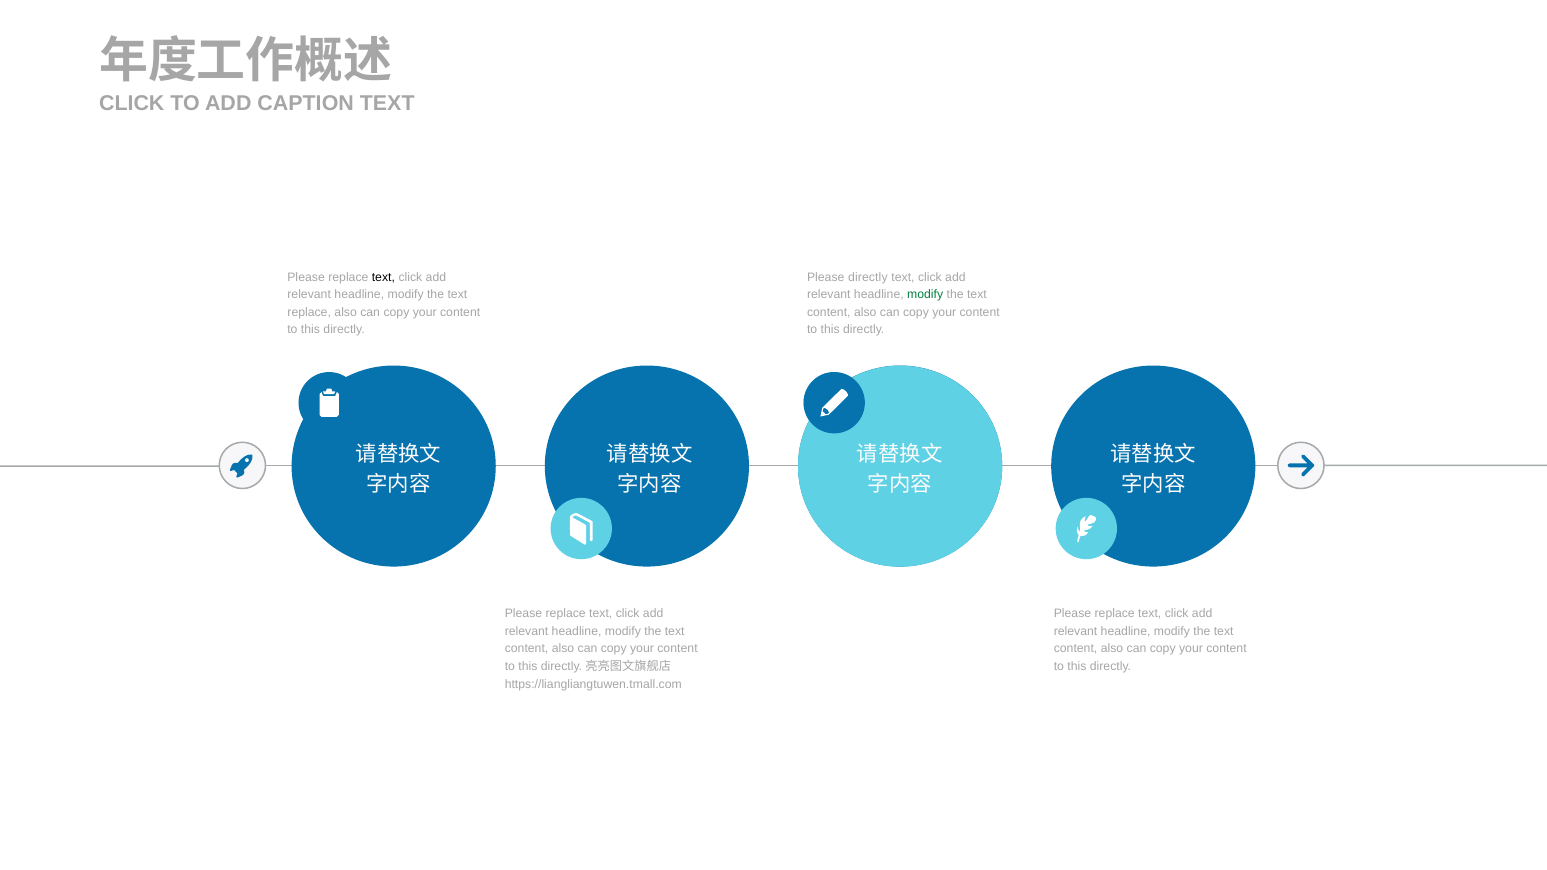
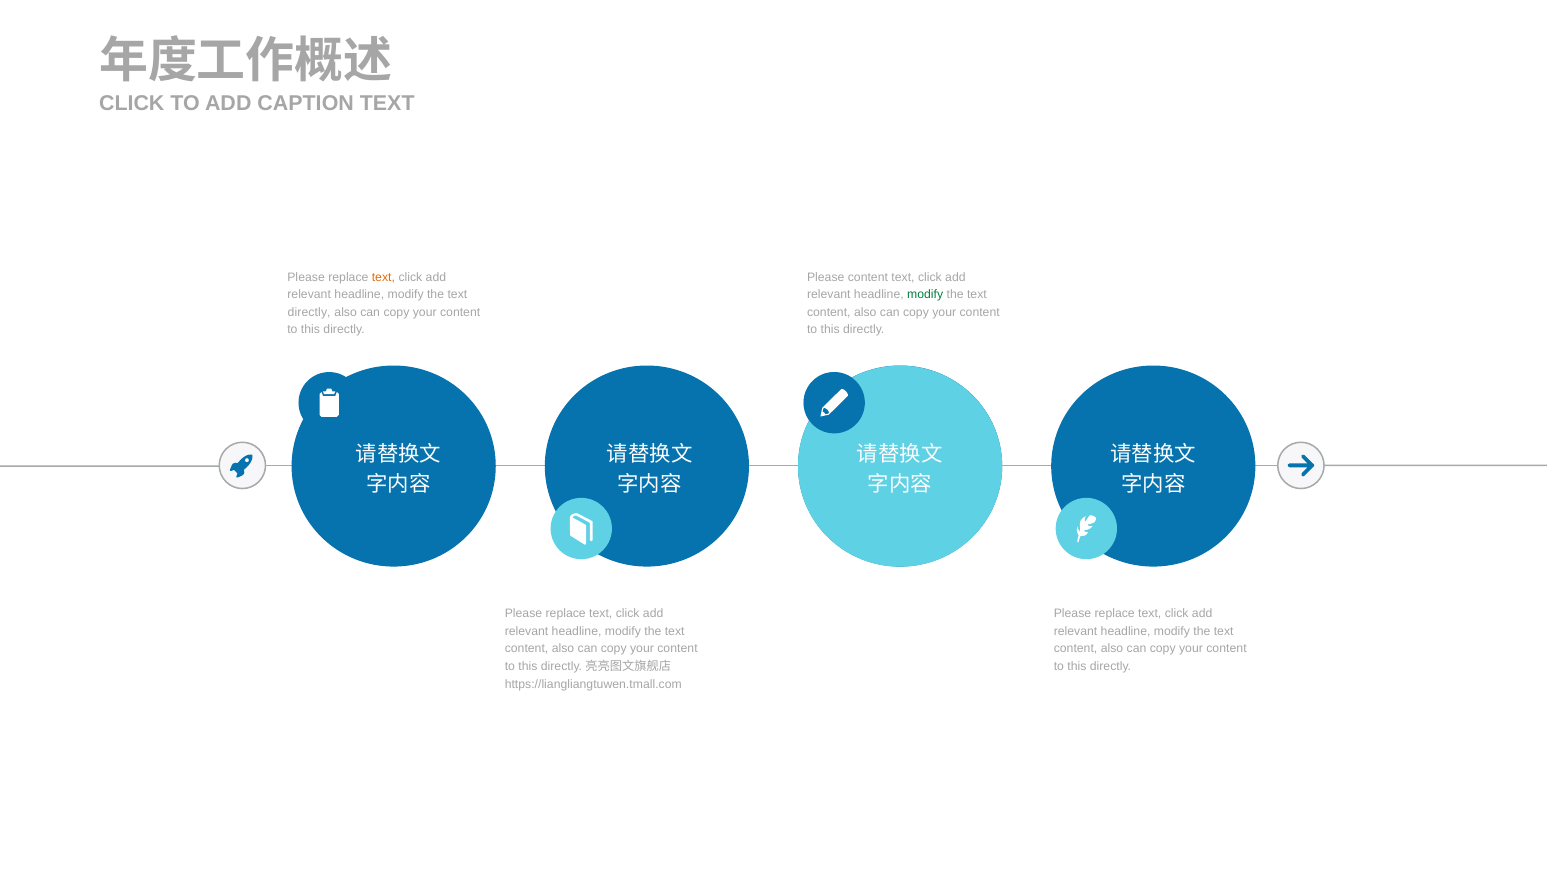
text at (383, 277) colour: black -> orange
Please directly: directly -> content
replace at (309, 312): replace -> directly
